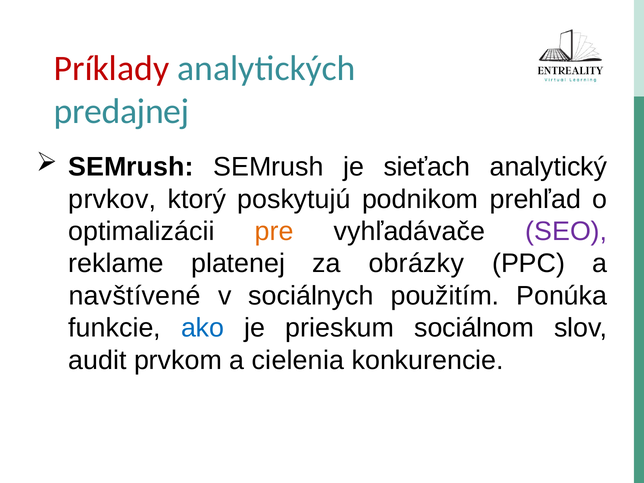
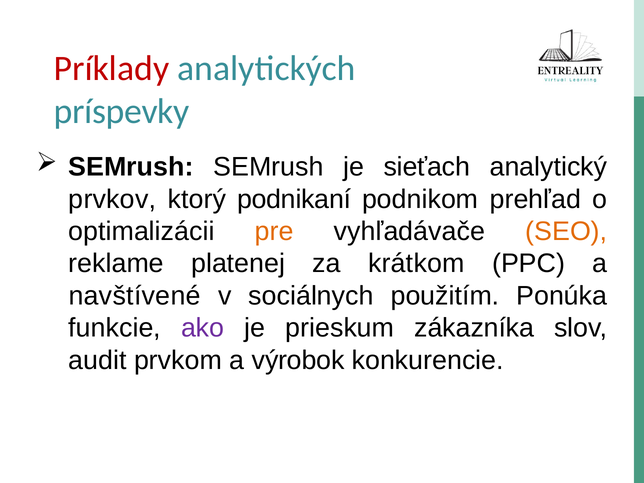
predajnej: predajnej -> príspevky
poskytujú: poskytujú -> podnikaní
SEO colour: purple -> orange
obrázky: obrázky -> krátkom
ako colour: blue -> purple
sociálnom: sociálnom -> zákazníka
cielenia: cielenia -> výrobok
